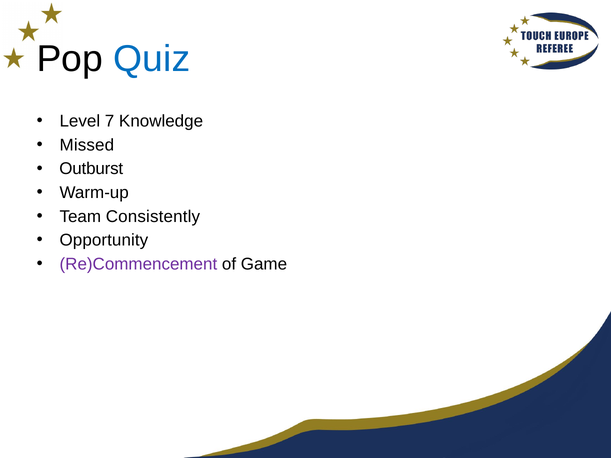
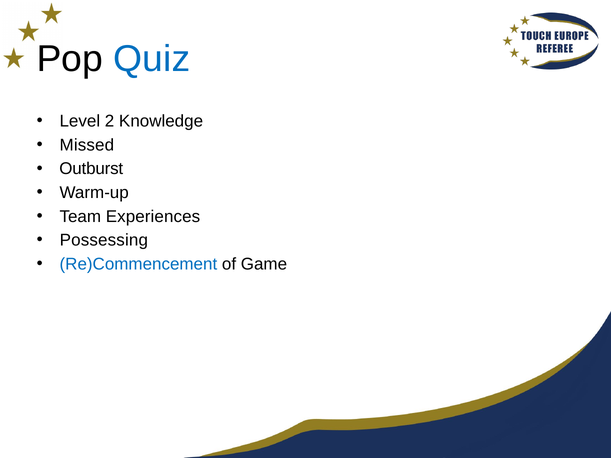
7: 7 -> 2
Consistently: Consistently -> Experiences
Opportunity: Opportunity -> Possessing
Re)Commencement colour: purple -> blue
